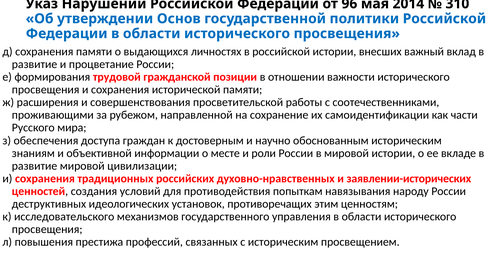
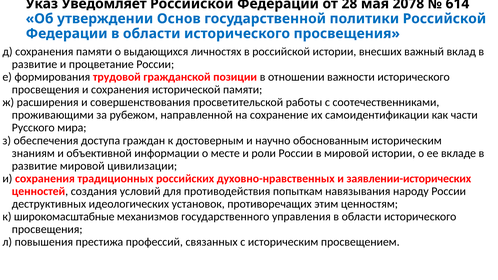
Нарушении: Нарушении -> Уведомляет
96: 96 -> 28
2014: 2014 -> 2078
310: 310 -> 614
исследовательского: исследовательского -> широкомасштабные
